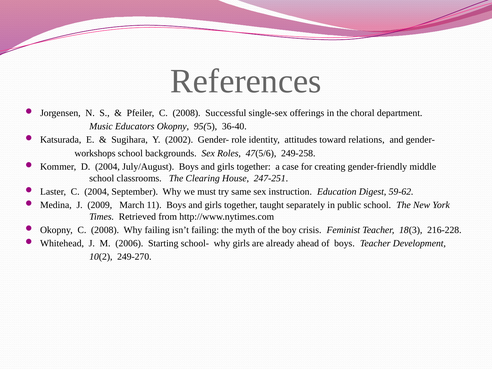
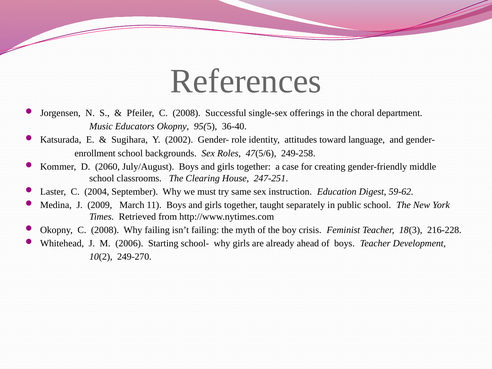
relations: relations -> language
workshops: workshops -> enrollment
D 2004: 2004 -> 2060
